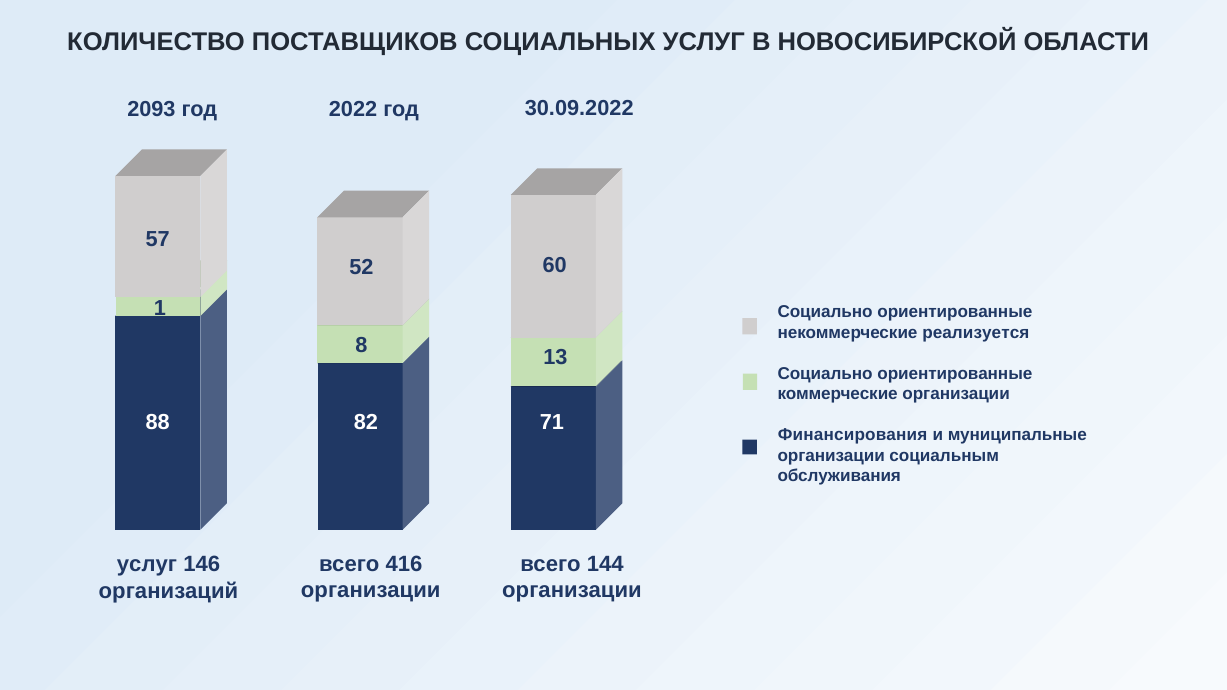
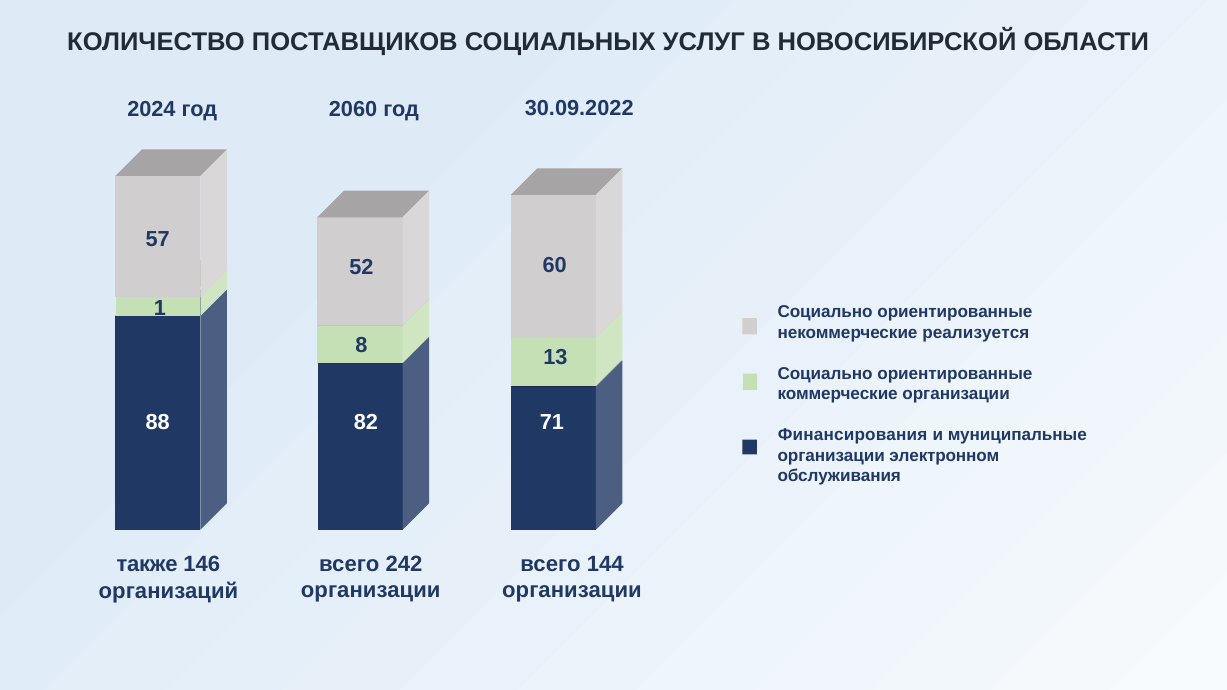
2093: 2093 -> 2024
2022: 2022 -> 2060
социальным: социальным -> электронном
416: 416 -> 242
услуг at (147, 564): услуг -> также
